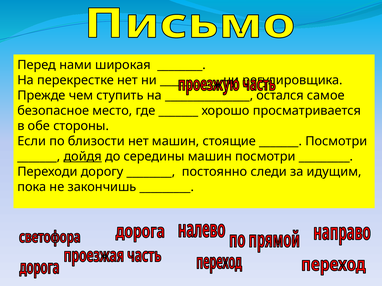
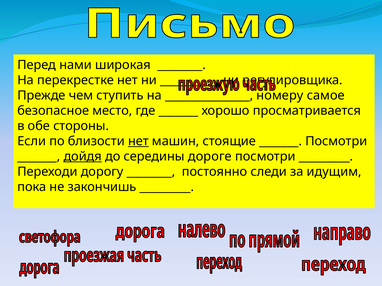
остался: остался -> номеру
нет at (138, 141) underline: none -> present
середины машин: машин -> дороге
